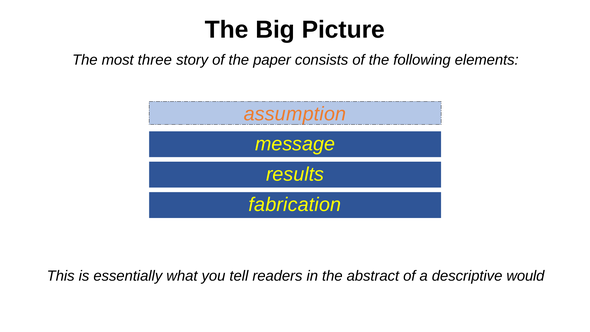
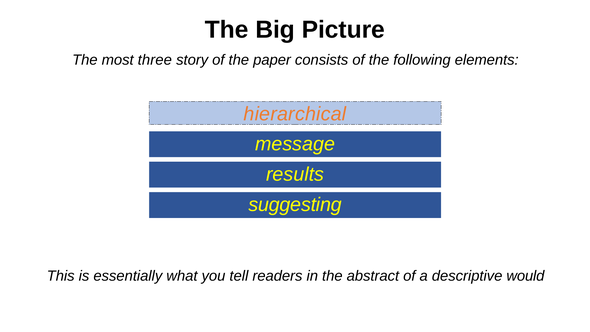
assumption: assumption -> hierarchical
fabrication: fabrication -> suggesting
